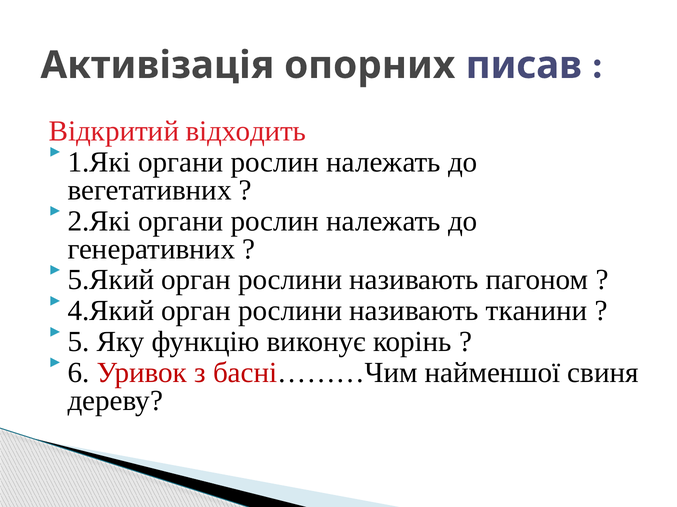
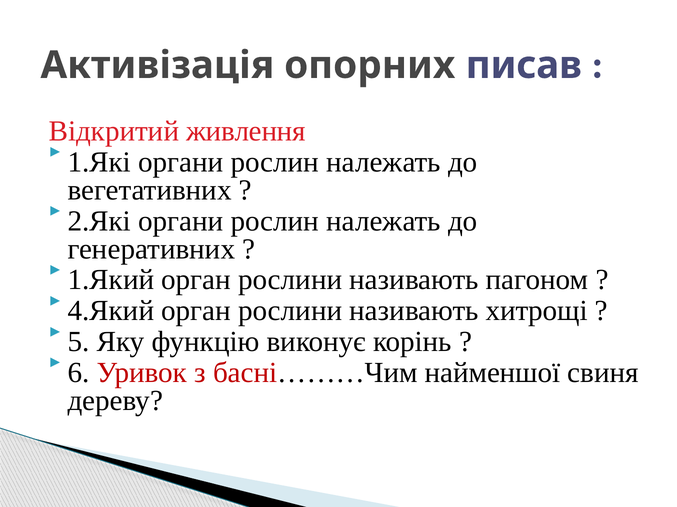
відходить: відходить -> живлення
5.Який: 5.Який -> 1.Який
тканини: тканини -> хитрощі
